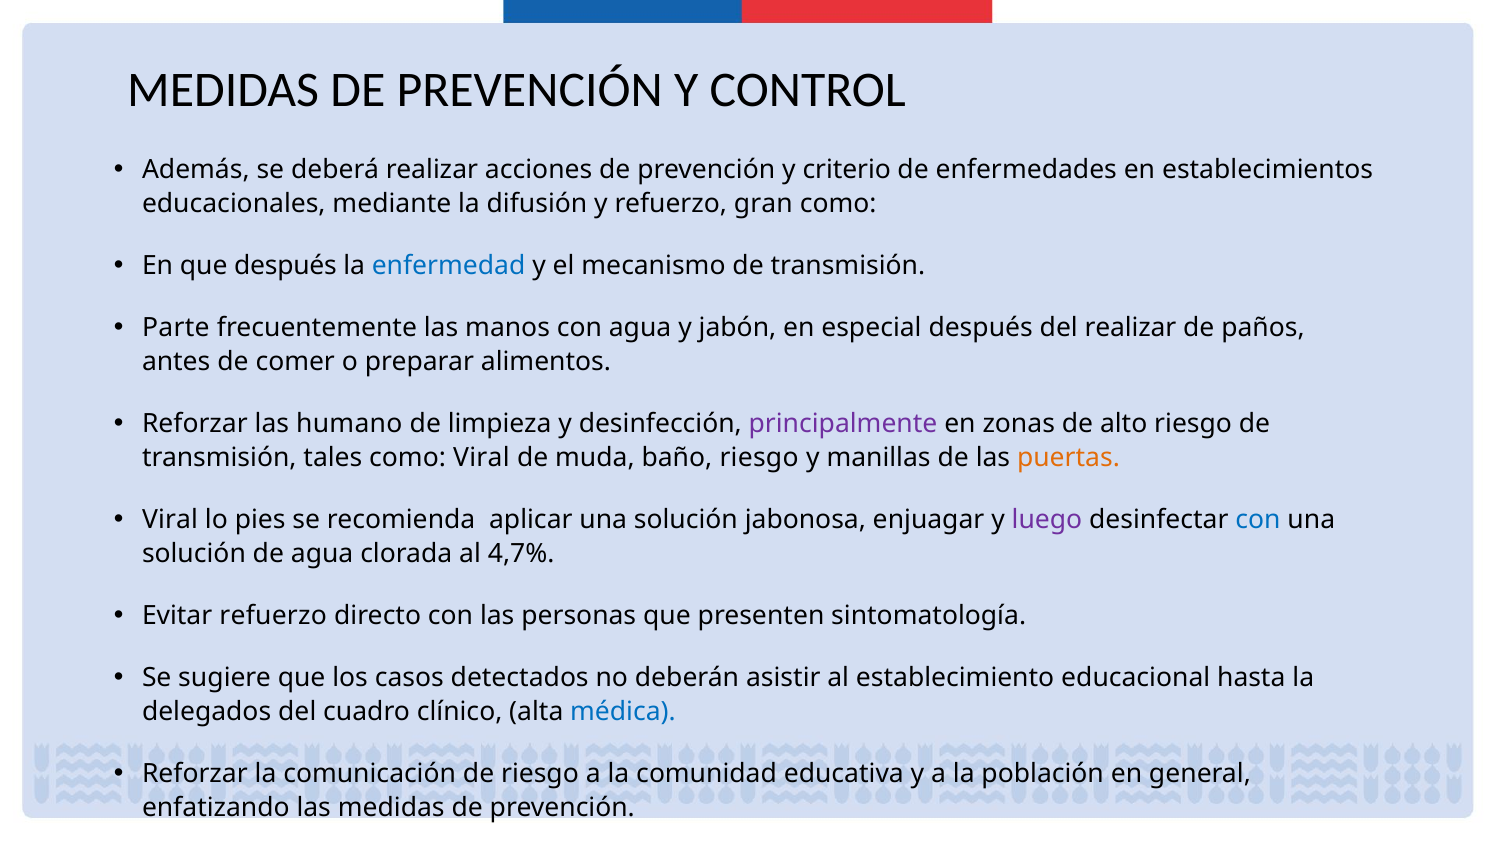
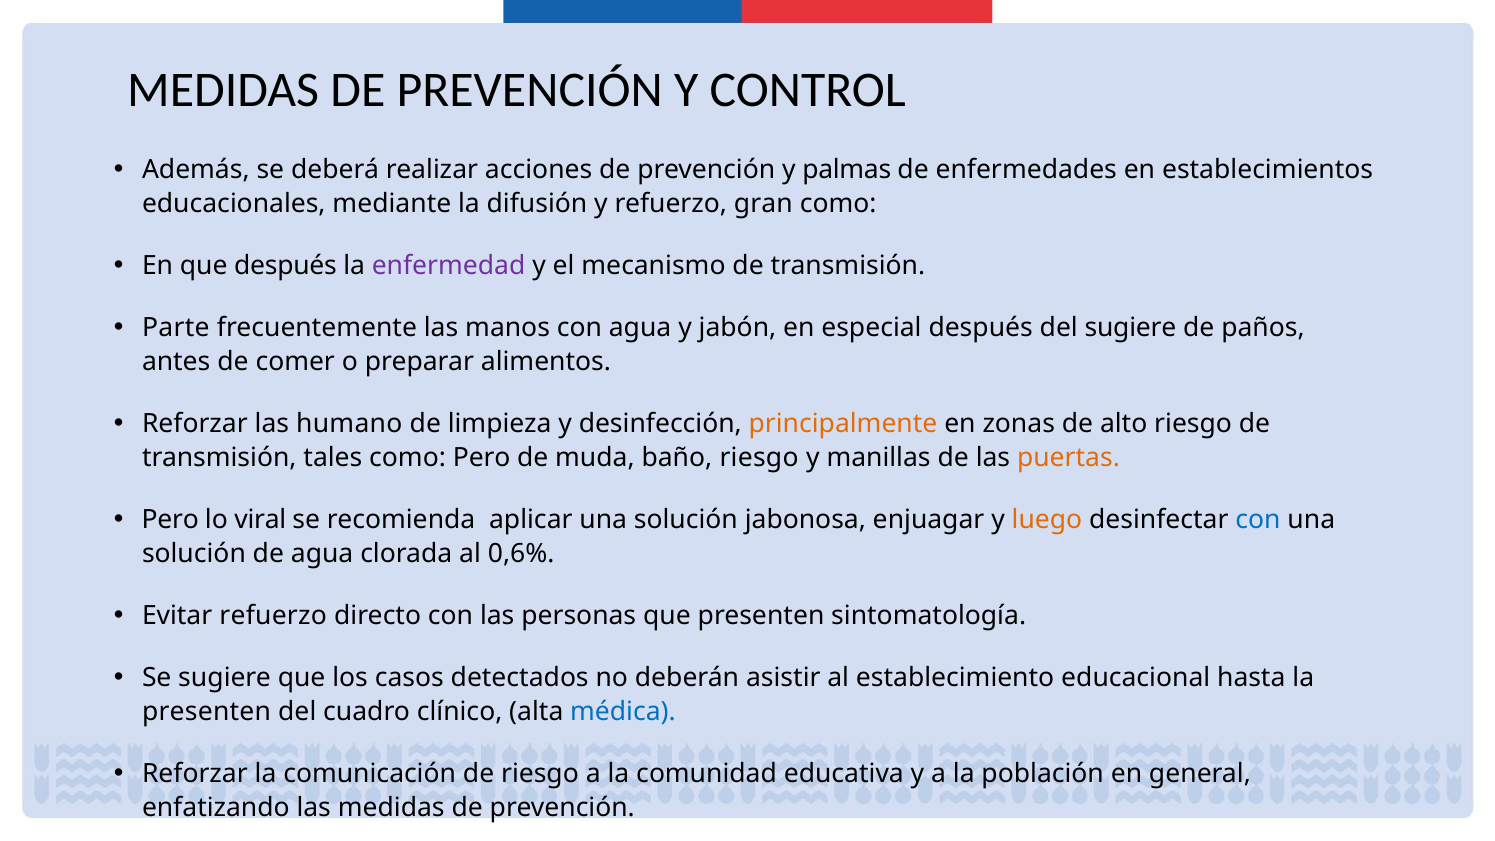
criterio: criterio -> palmas
enfermedad colour: blue -> purple
del realizar: realizar -> sugiere
principalmente colour: purple -> orange
como Viral: Viral -> Pero
Viral at (170, 520): Viral -> Pero
pies: pies -> viral
luego colour: purple -> orange
4,7%: 4,7% -> 0,6%
delegados at (207, 712): delegados -> presenten
